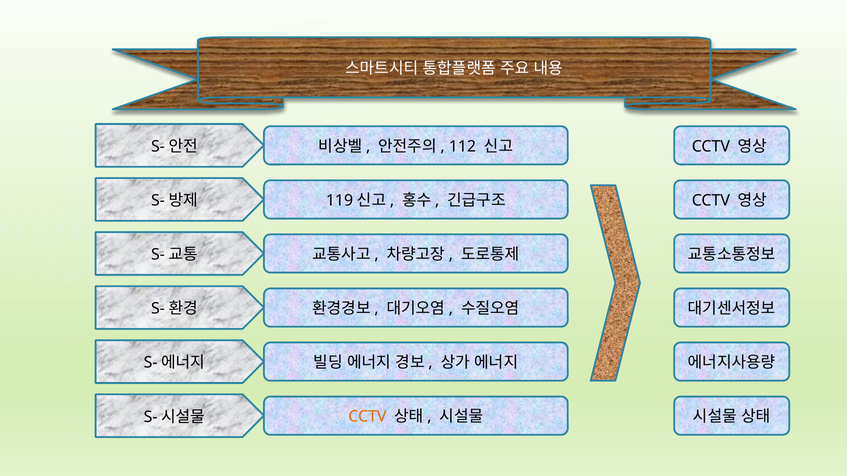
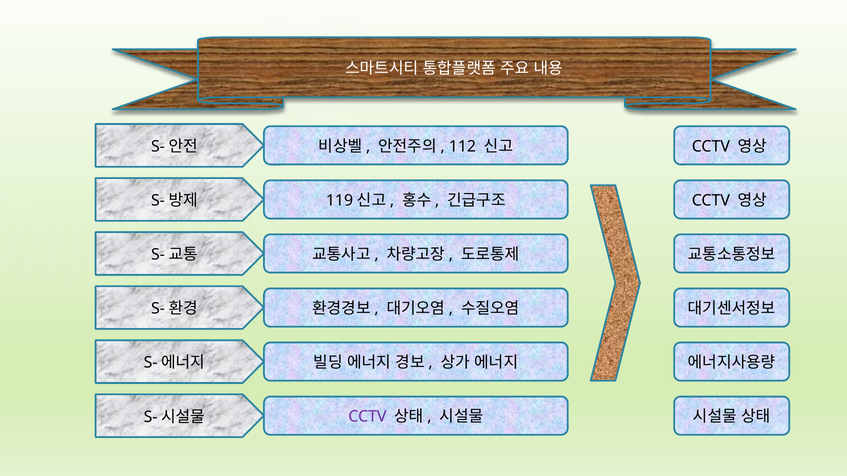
CCTV at (367, 417) colour: orange -> purple
